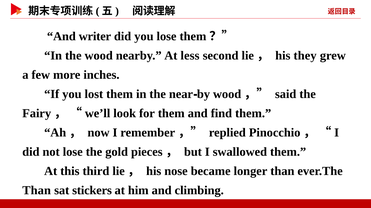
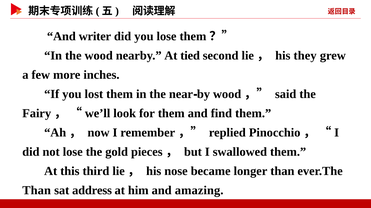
less: less -> tied
stickers: stickers -> address
climbing: climbing -> amazing
